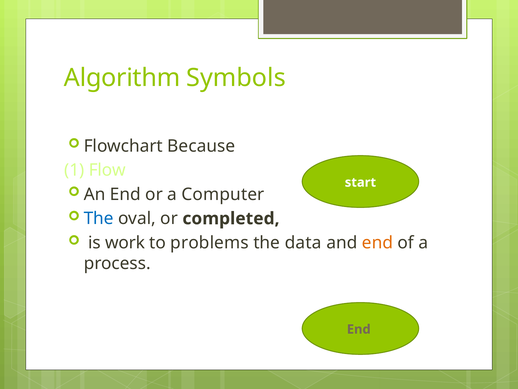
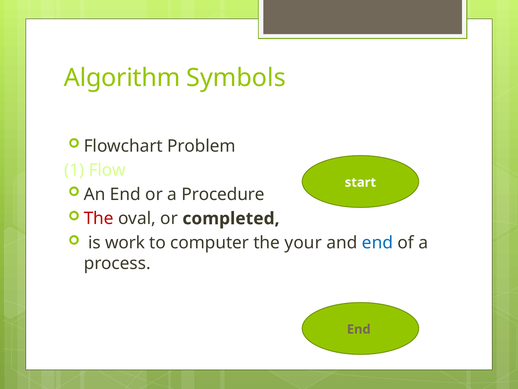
Because: Because -> Problem
Computer: Computer -> Procedure
The at (99, 218) colour: blue -> red
problems: problems -> computer
data: data -> your
end at (377, 242) colour: orange -> blue
